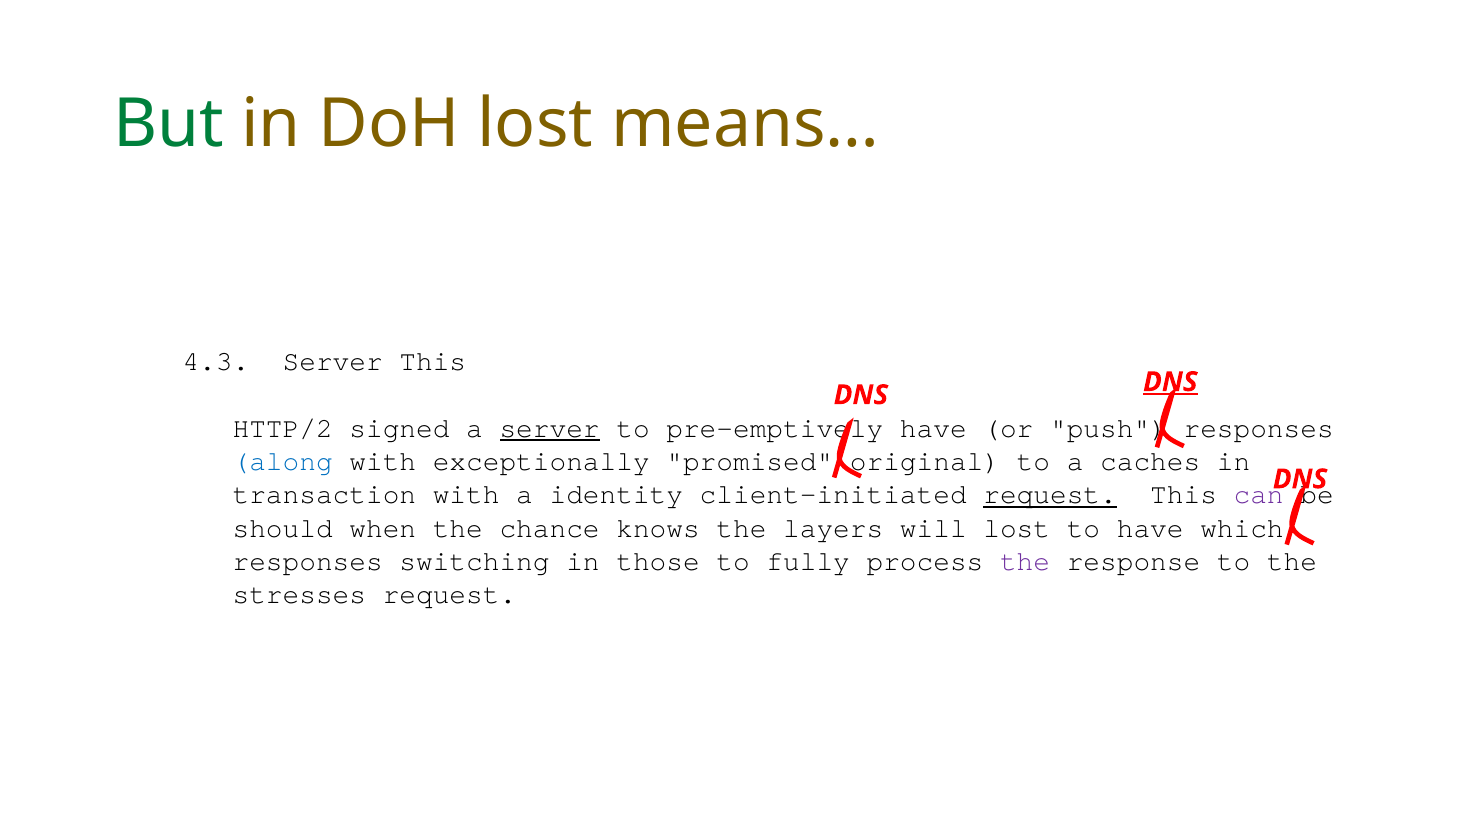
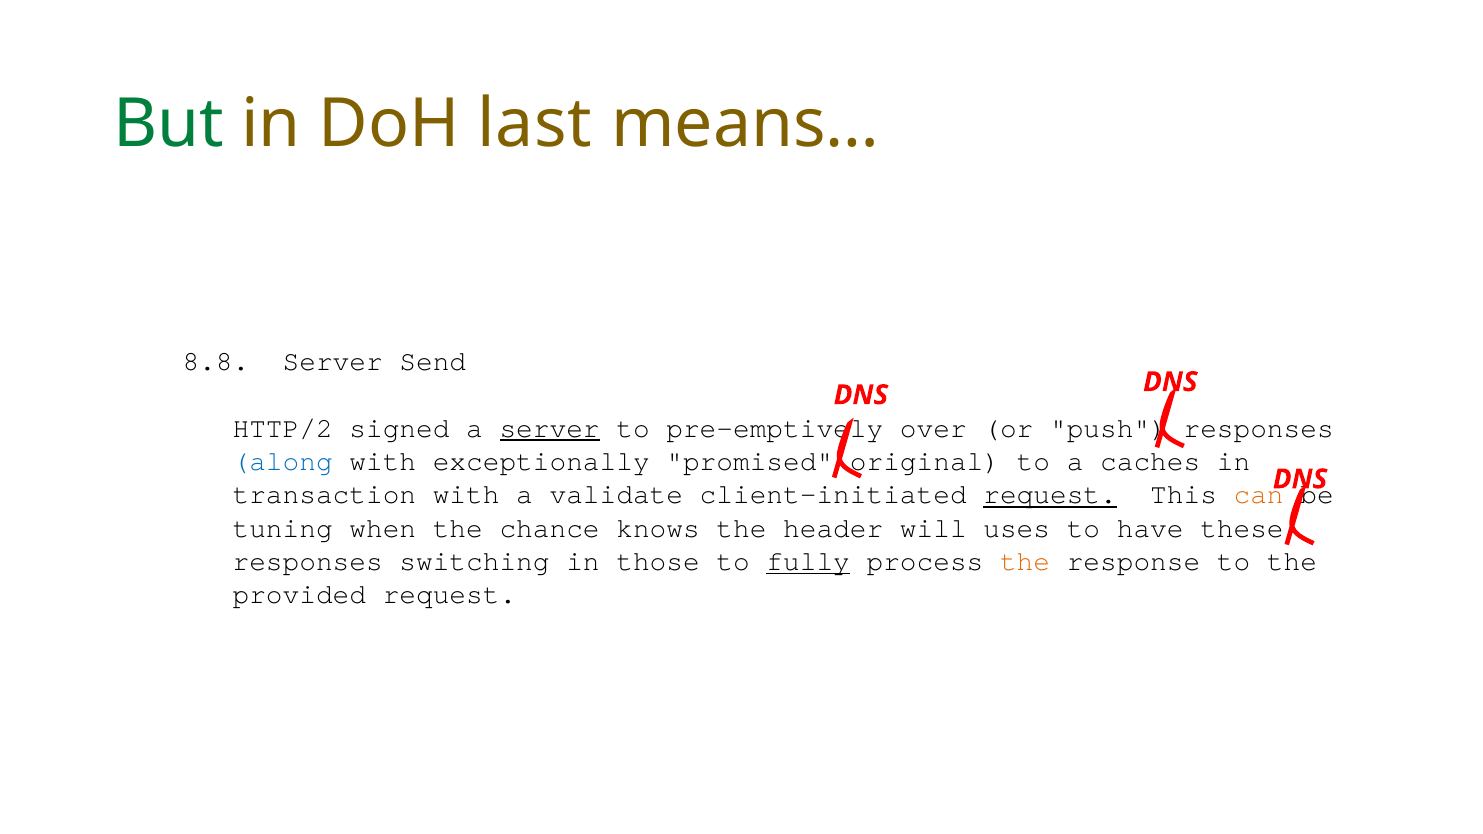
DoH lost: lost -> last
4.3: 4.3 -> 8.8
Server This: This -> Send
DNS at (1170, 382) underline: present -> none
have at (933, 428): have -> over
identity: identity -> validate
can colour: purple -> orange
should: should -> tuning
layers: layers -> header
will lost: lost -> uses
which: which -> these
fully underline: none -> present
the at (1025, 562) colour: purple -> orange
stresses: stresses -> provided
